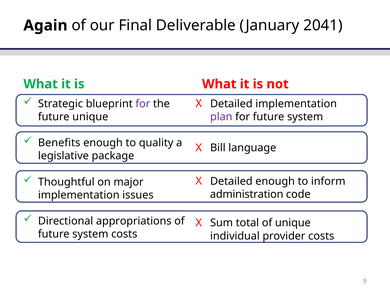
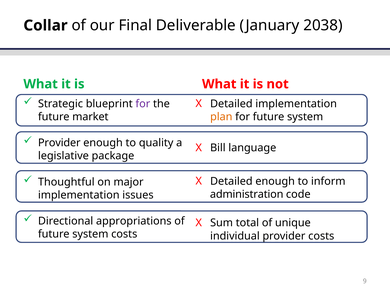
Again: Again -> Collar
2041: 2041 -> 2038
future unique: unique -> market
plan colour: purple -> orange
Benefits at (59, 143): Benefits -> Provider
